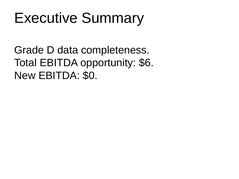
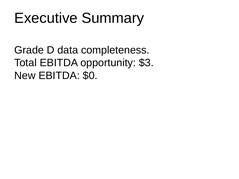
$6: $6 -> $3
